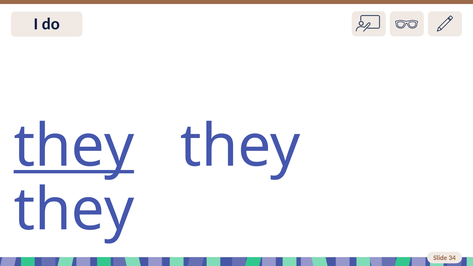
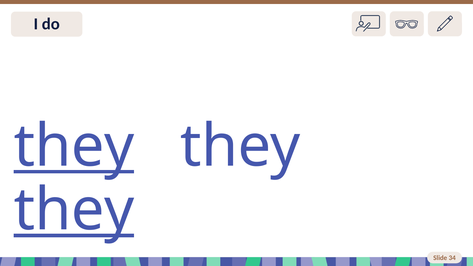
they at (74, 210) underline: none -> present
